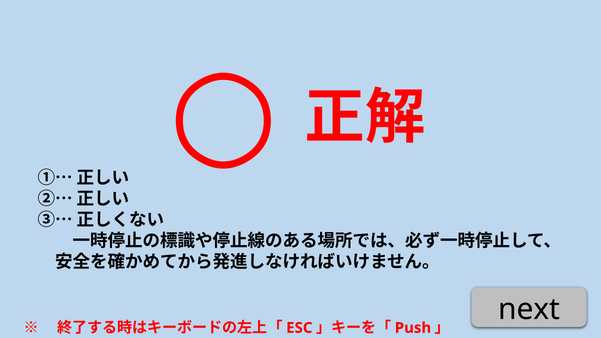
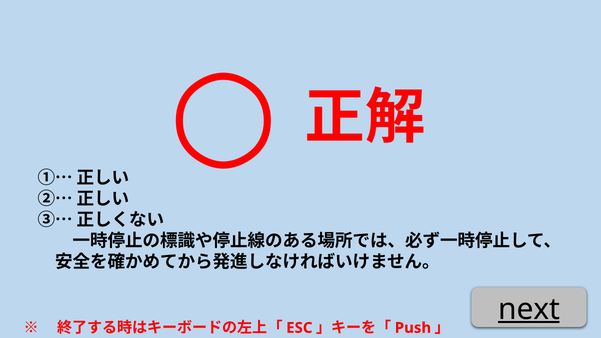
next underline: none -> present
